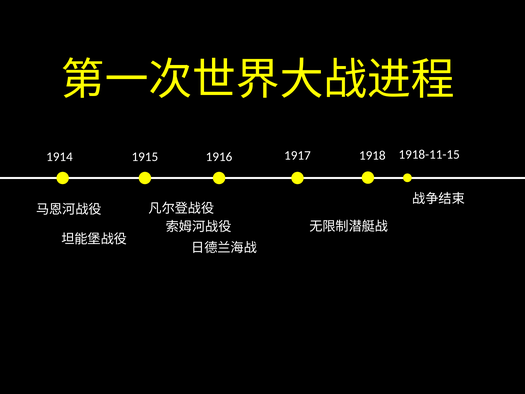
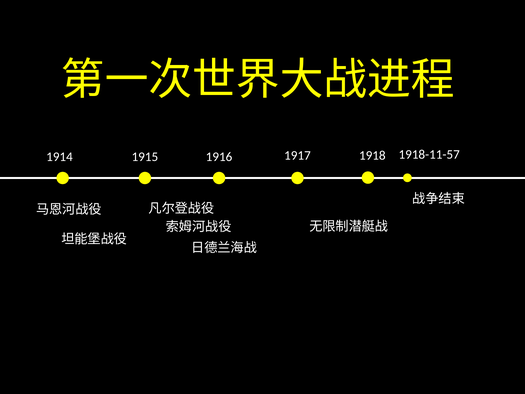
1918-11-15: 1918-11-15 -> 1918-11-57
